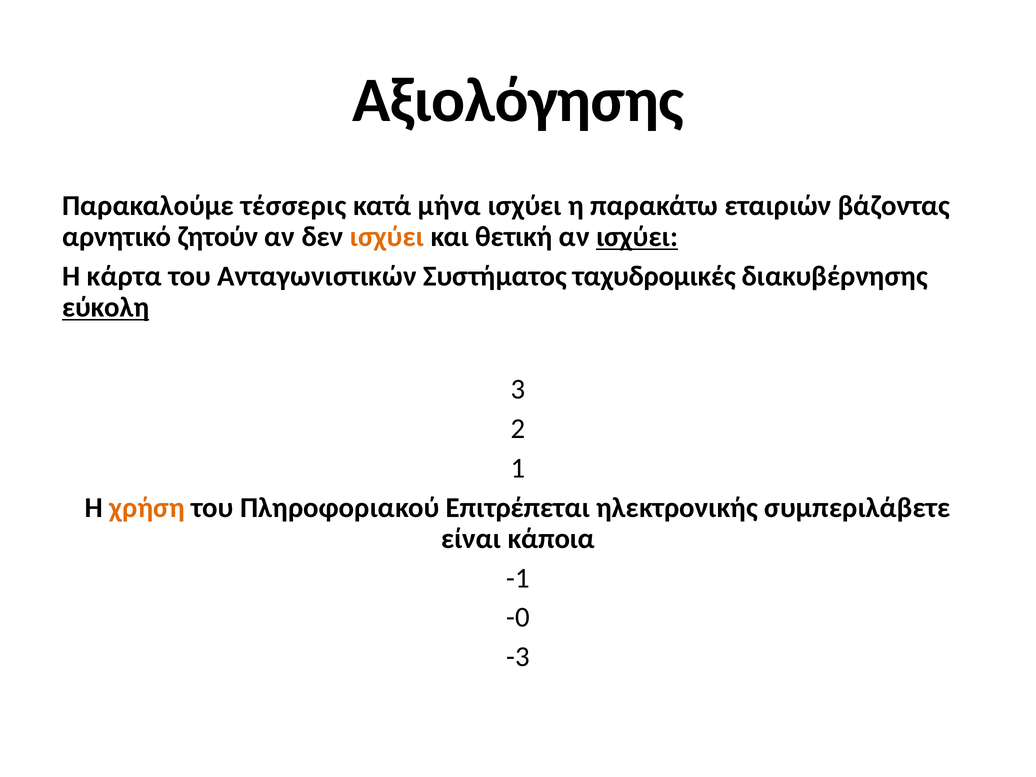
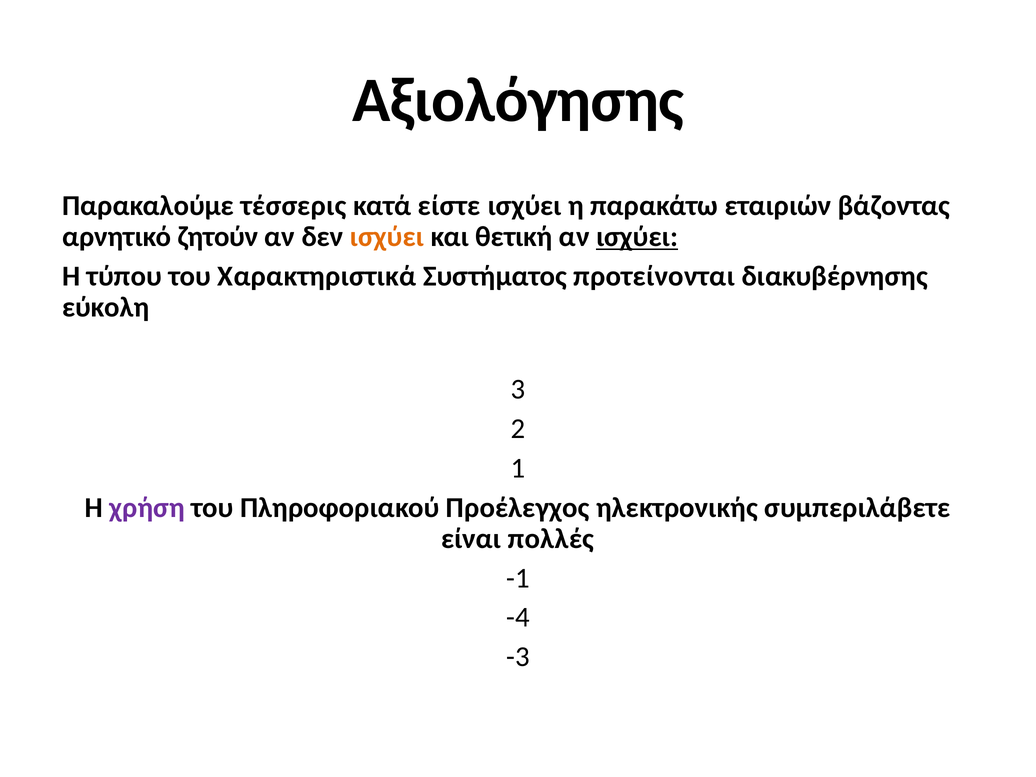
μήνα: μήνα -> είστε
κάρτα: κάρτα -> τύπου
Ανταγωνιστικών: Ανταγωνιστικών -> Χαρακτηριστικά
ταχυδρομικές: ταχυδρομικές -> προτείνονται
εύκολη underline: present -> none
χρήση colour: orange -> purple
Επιτρέπεται: Επιτρέπεται -> Προέλεγχος
κάποια: κάποια -> πολλές
-0: -0 -> -4
